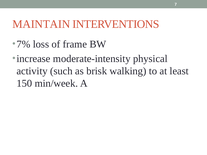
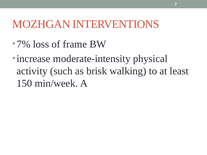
MAINTAIN: MAINTAIN -> MOZHGAN
